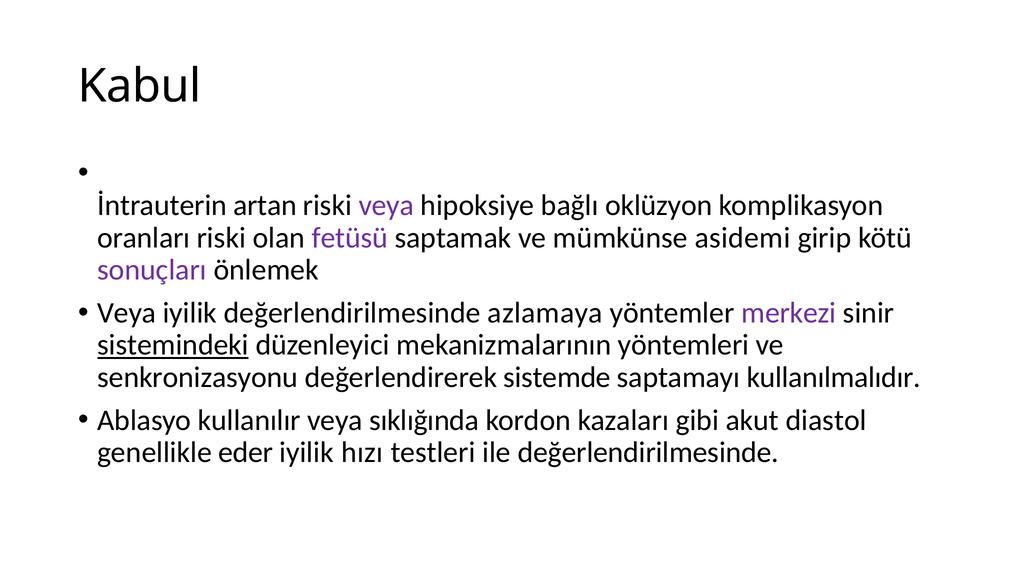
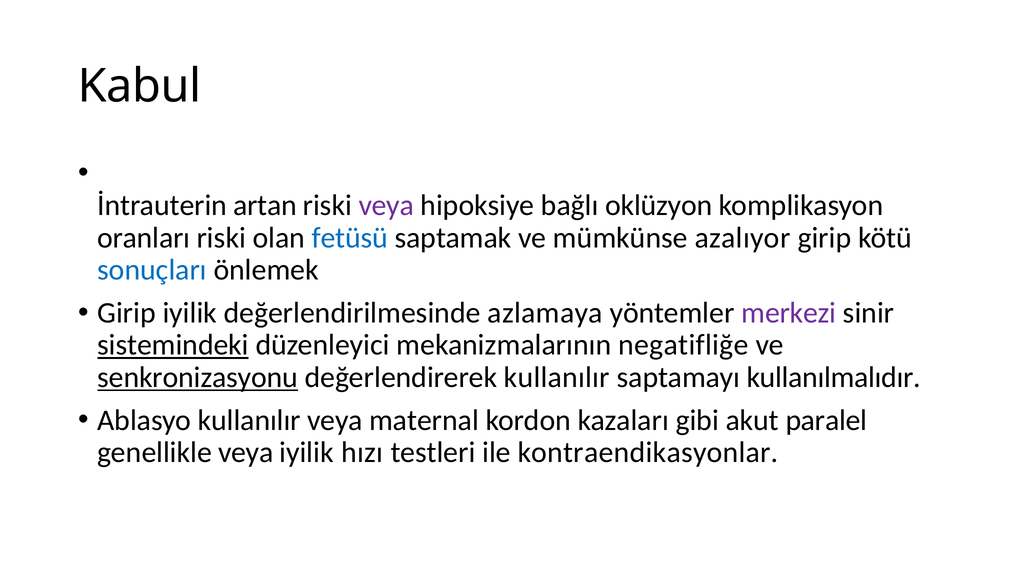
fetüsü colour: purple -> blue
asidemi: asidemi -> azalıyor
sonuçları colour: purple -> blue
Veya at (127, 313): Veya -> Girip
yöntemleri: yöntemleri -> negatifliğe
senkronizasyonu underline: none -> present
değerlendirerek sistemde: sistemde -> kullanılır
sıklığında: sıklığında -> maternal
diastol: diastol -> paralel
genellikle eder: eder -> veya
ile değerlendirilmesinde: değerlendirilmesinde -> kontraendikasyonlar
